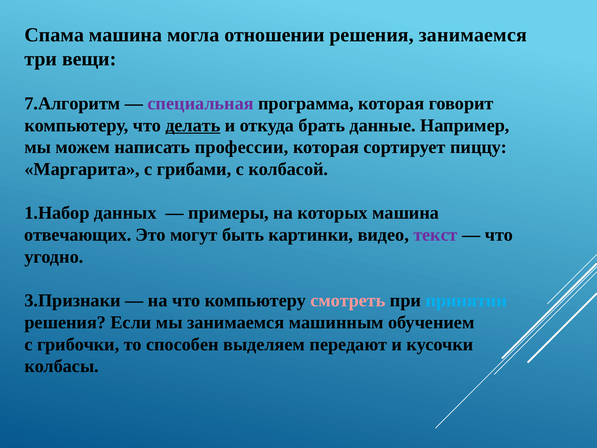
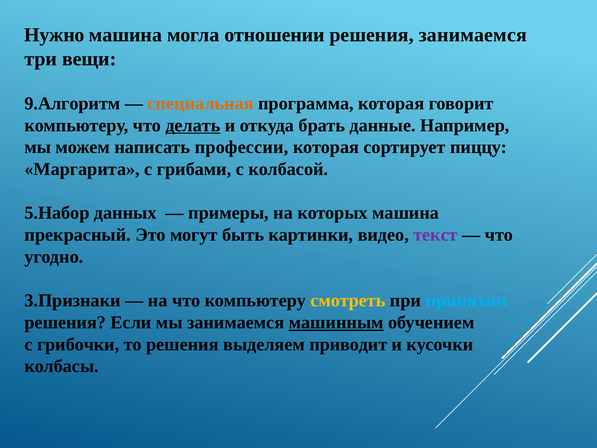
Спама: Спама -> Нужно
7.Алгоритм: 7.Алгоритм -> 9.Алгоритм
специальная colour: purple -> orange
1.Набор: 1.Набор -> 5.Набор
отвечающих: отвечающих -> прекрасный
смотреть colour: pink -> yellow
машинным underline: none -> present
то способен: способен -> решения
передают: передают -> приводит
